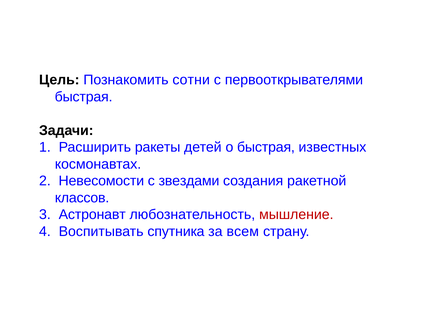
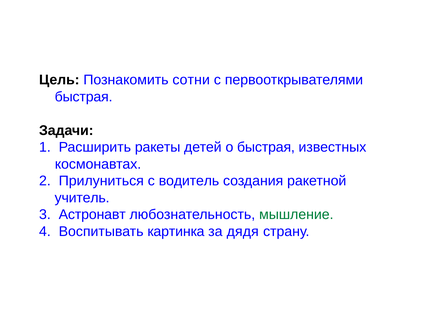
Невесомости: Невесомости -> Прилуниться
звездами: звездами -> водитель
классов: классов -> учитель
мышление colour: red -> green
спутника: спутника -> картинка
всем: всем -> дядя
